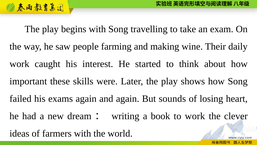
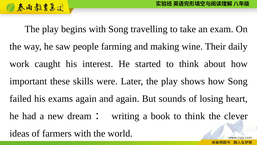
book to work: work -> think
